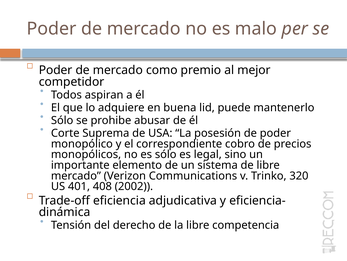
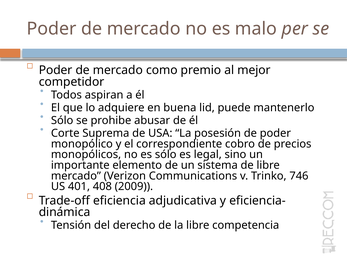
320: 320 -> 746
2002: 2002 -> 2009
